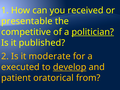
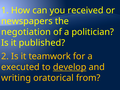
presentable: presentable -> newspapers
competitive: competitive -> negotiation
politician underline: present -> none
moderate: moderate -> teamwork
patient: patient -> writing
